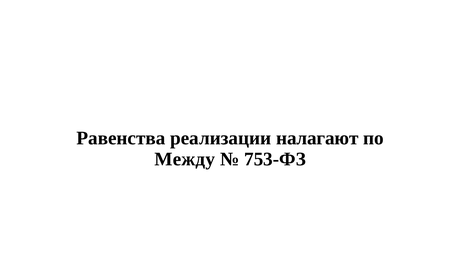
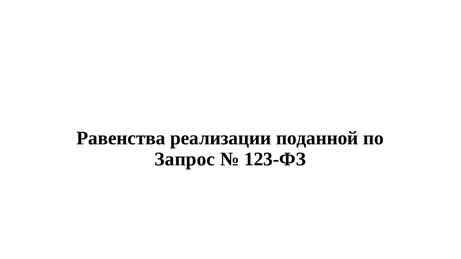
налагают: налагают -> поданной
Между: Между -> Запрос
753-ФЗ: 753-ФЗ -> 123-ФЗ
